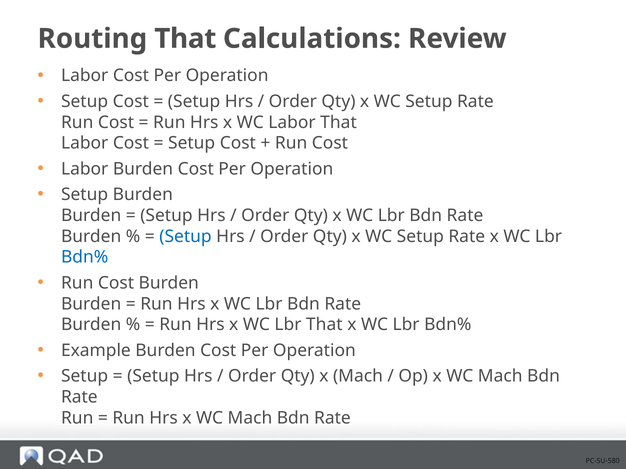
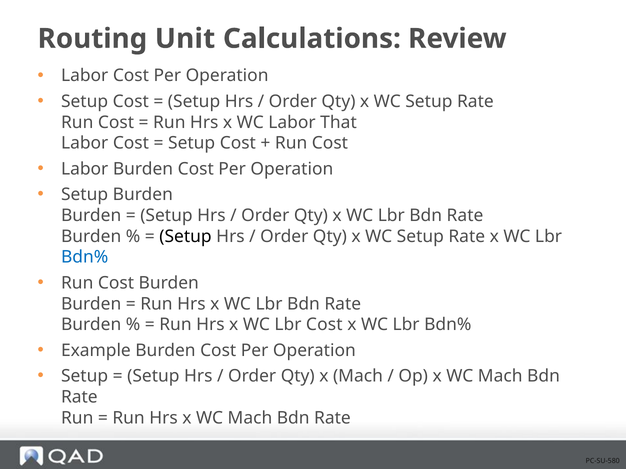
Routing That: That -> Unit
Setup at (186, 237) colour: blue -> black
Lbr That: That -> Cost
